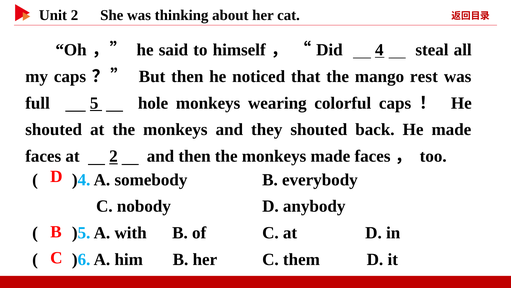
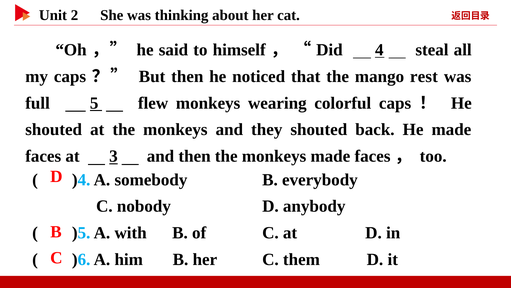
hole: hole -> flew
at 2: 2 -> 3
